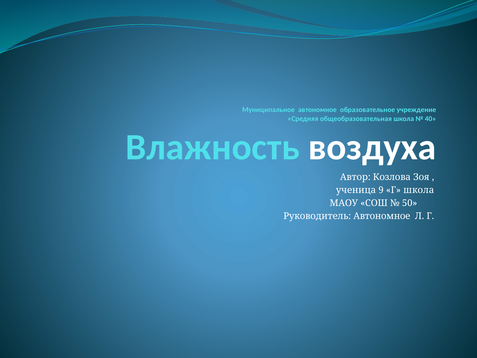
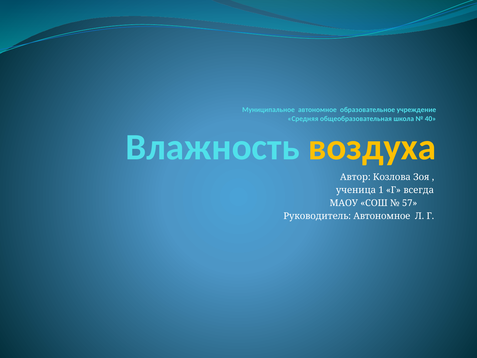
воздуха colour: white -> yellow
9: 9 -> 1
Г школа: школа -> всегда
50: 50 -> 57
